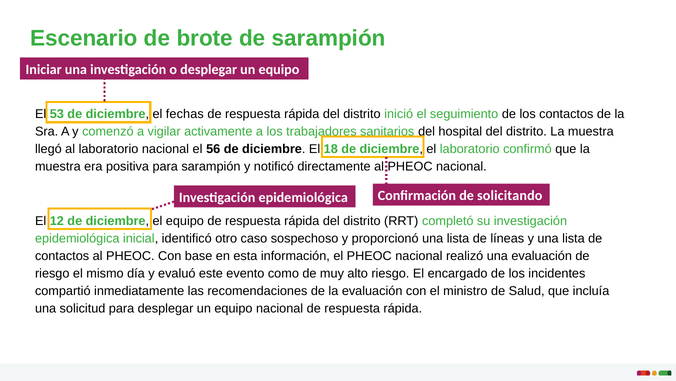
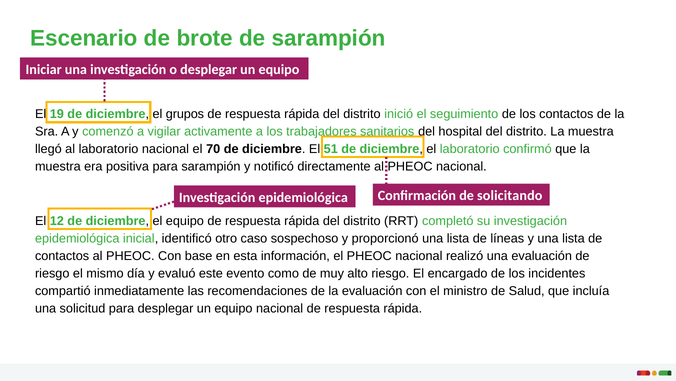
53: 53 -> 19
fechas: fechas -> grupos
56: 56 -> 70
18: 18 -> 51
